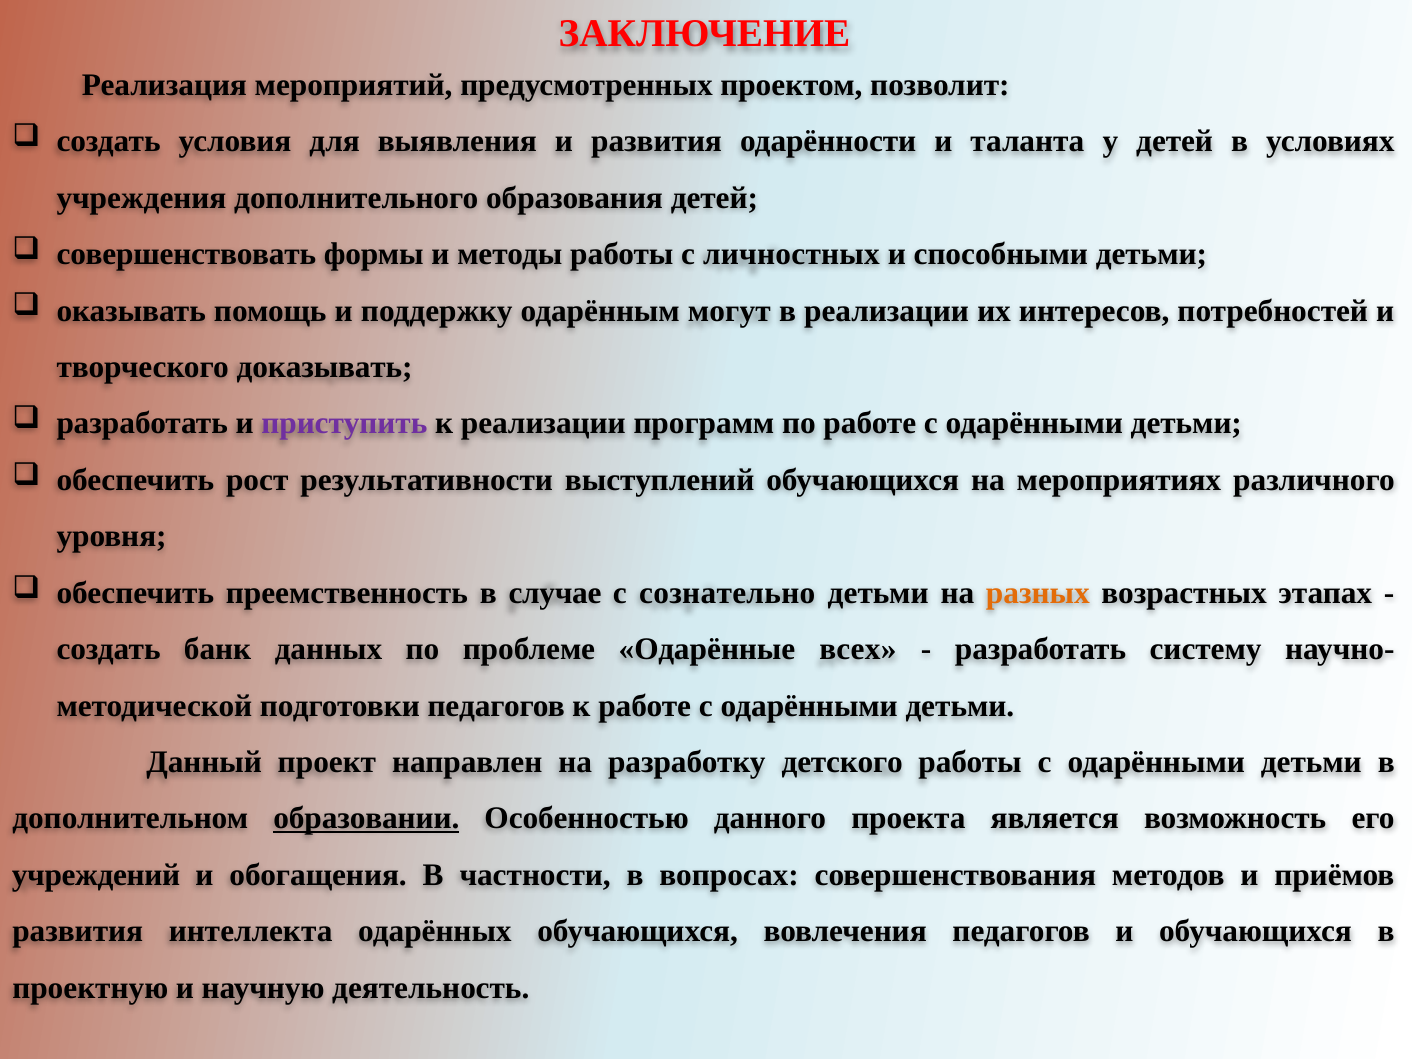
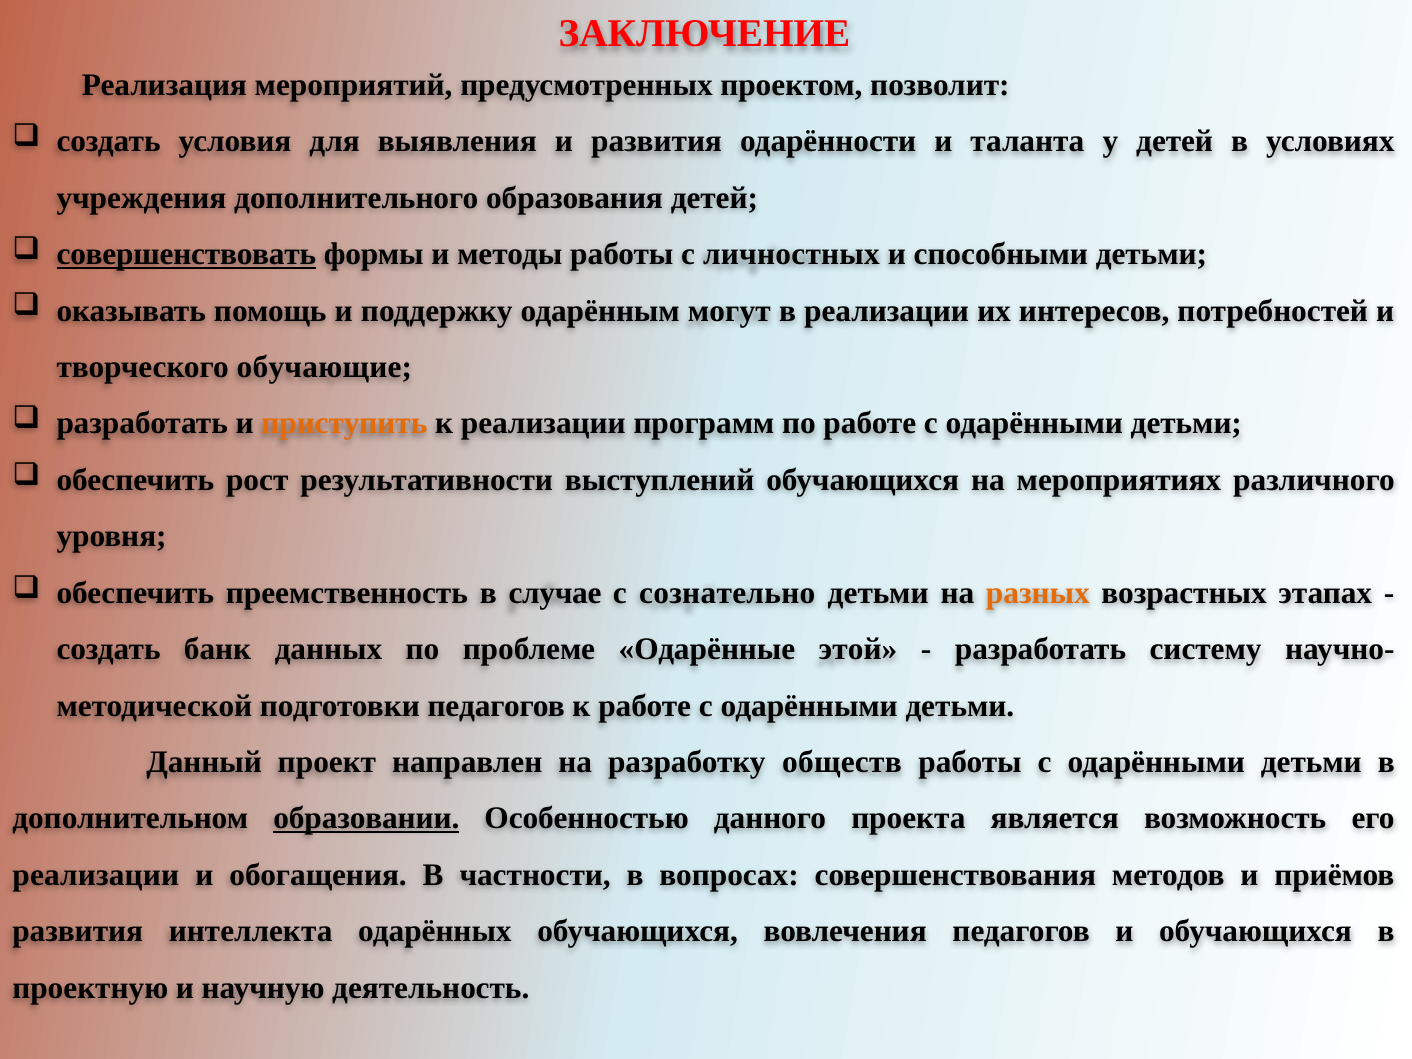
совершенствовать underline: none -> present
доказывать: доказывать -> обучающие
приступить colour: purple -> orange
всех: всех -> этой
детского: детского -> обществ
учреждений at (96, 875): учреждений -> реализации
